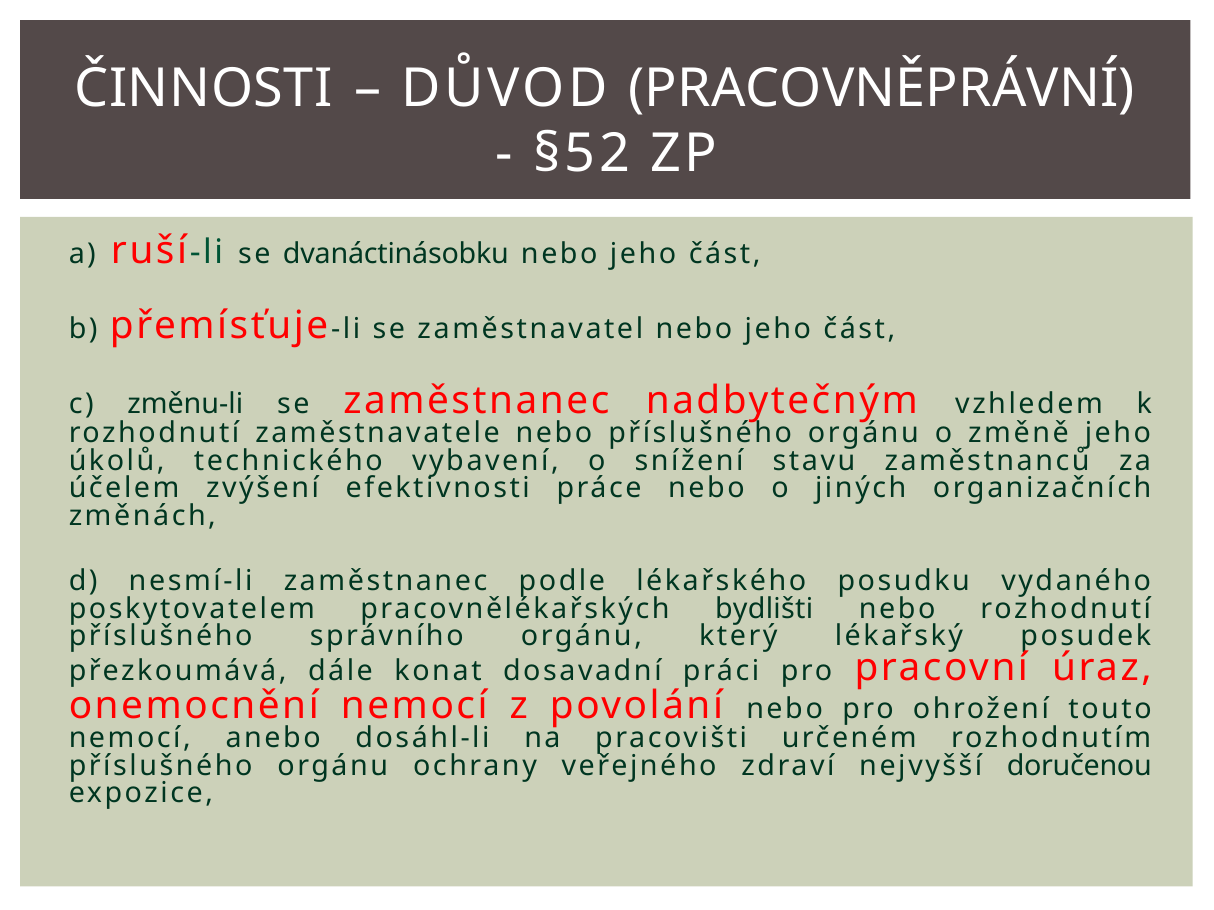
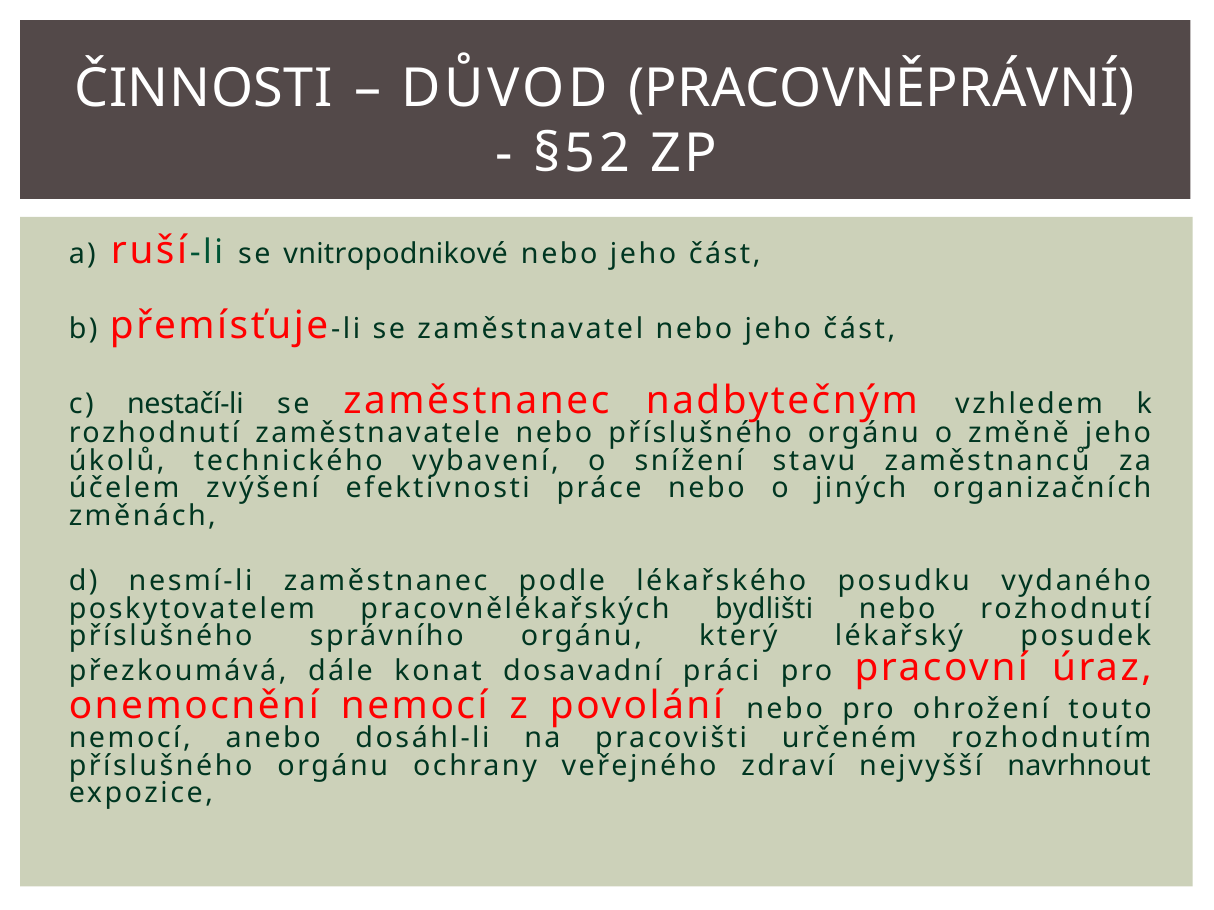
dvanáctinásobku: dvanáctinásobku -> vnitropodnikové
změnu-li: změnu-li -> nestačí-li
doručenou: doručenou -> navrhnout
